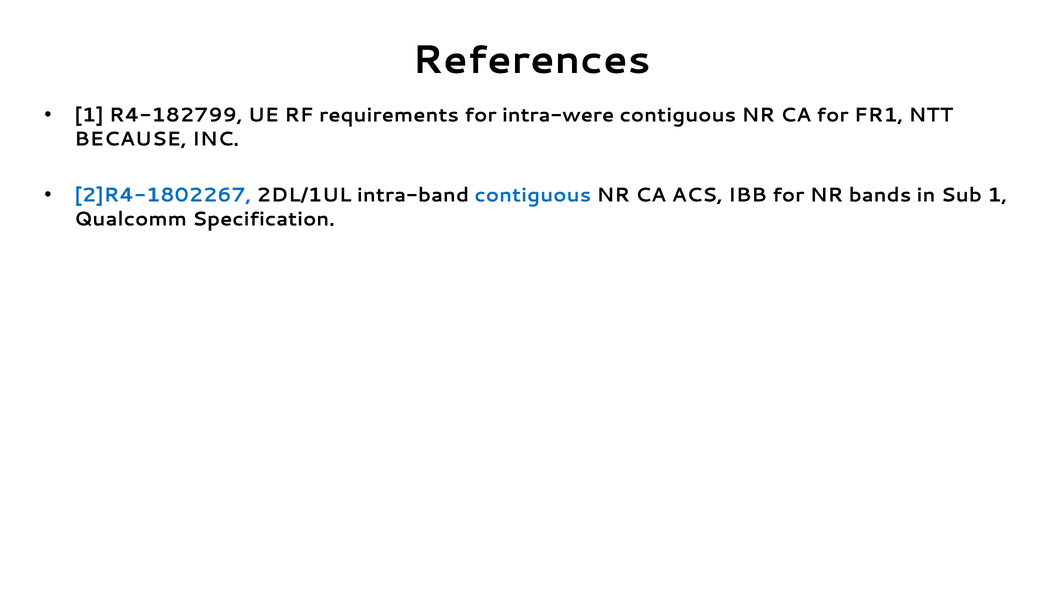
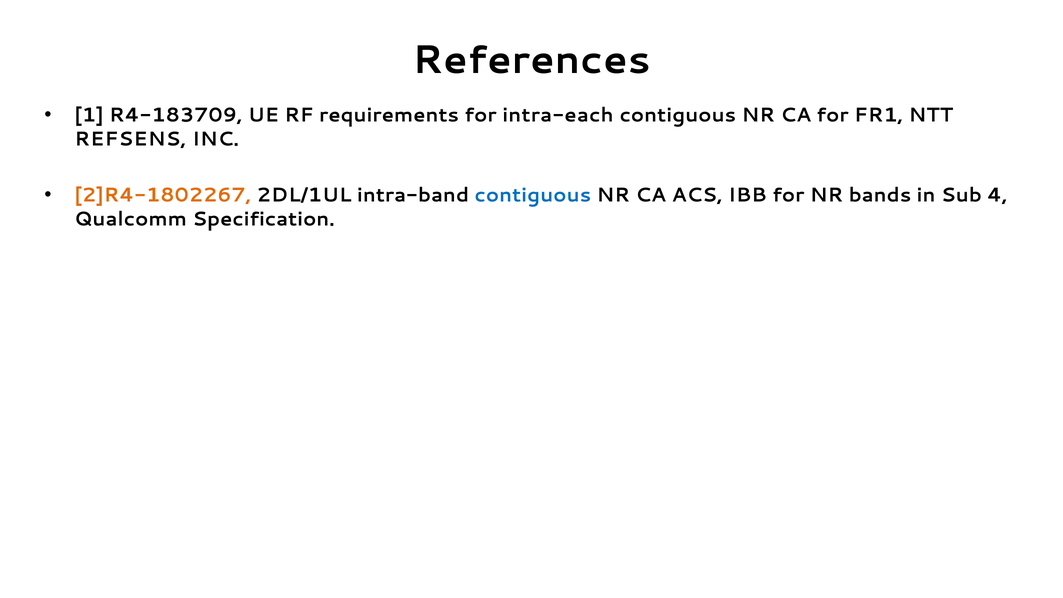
R4-182799: R4-182799 -> R4-183709
intra-were: intra-were -> intra-each
BECAUSE: BECAUSE -> REFSENS
2]R4-1802267 colour: blue -> orange
Sub 1: 1 -> 4
